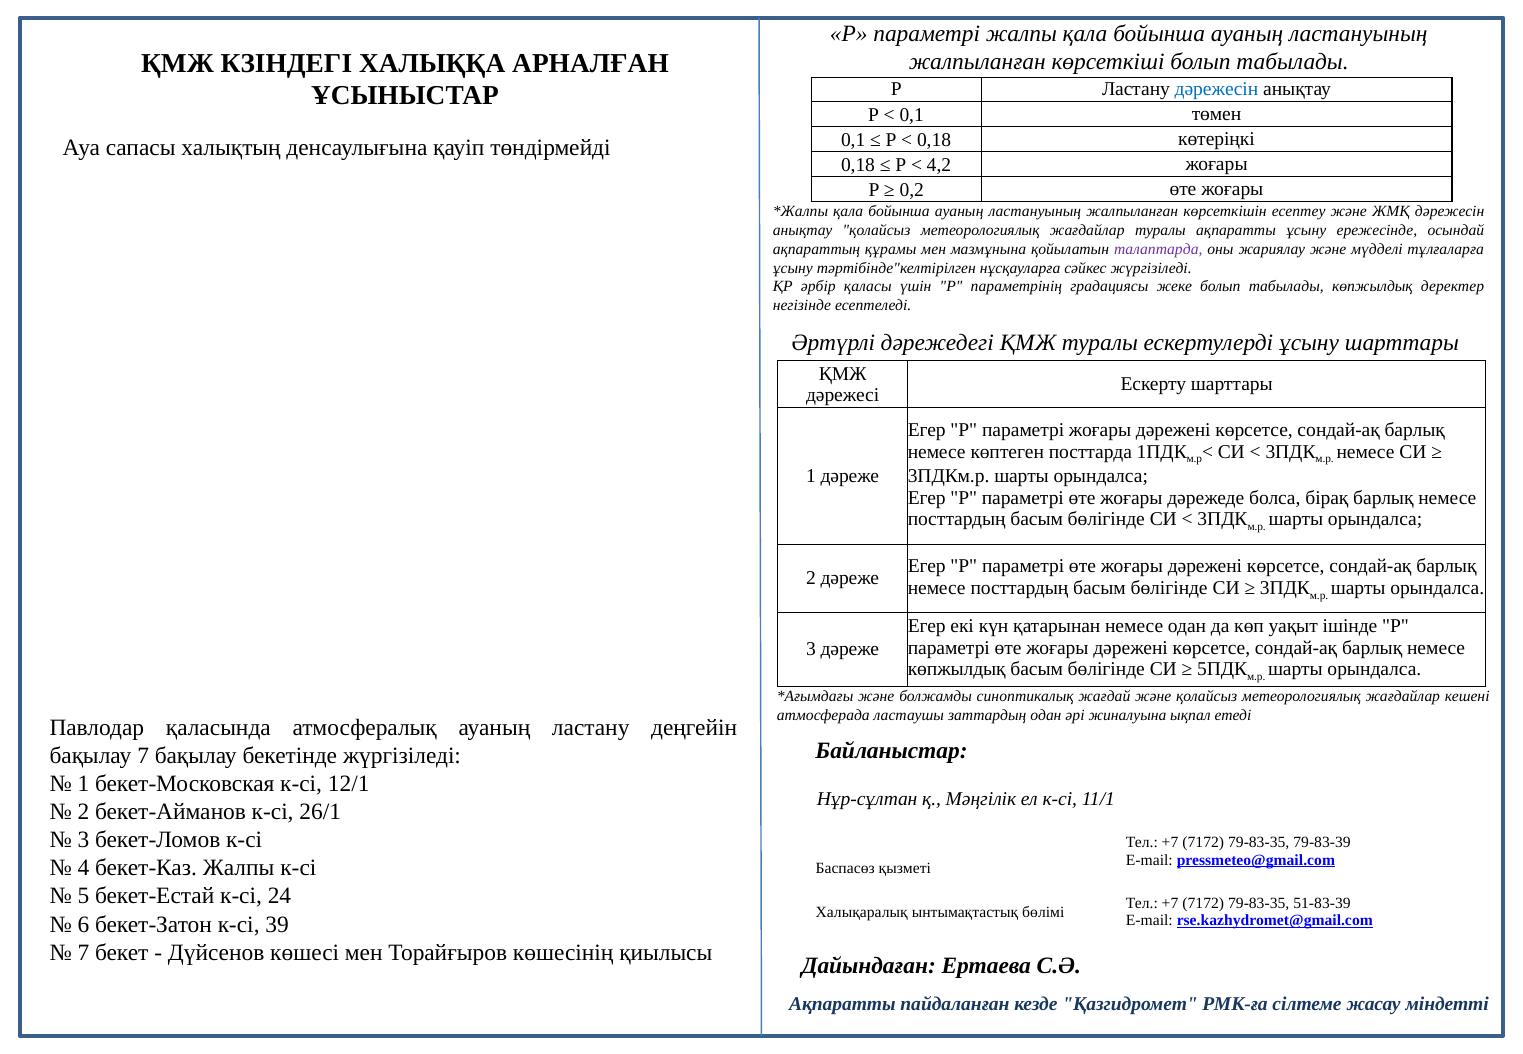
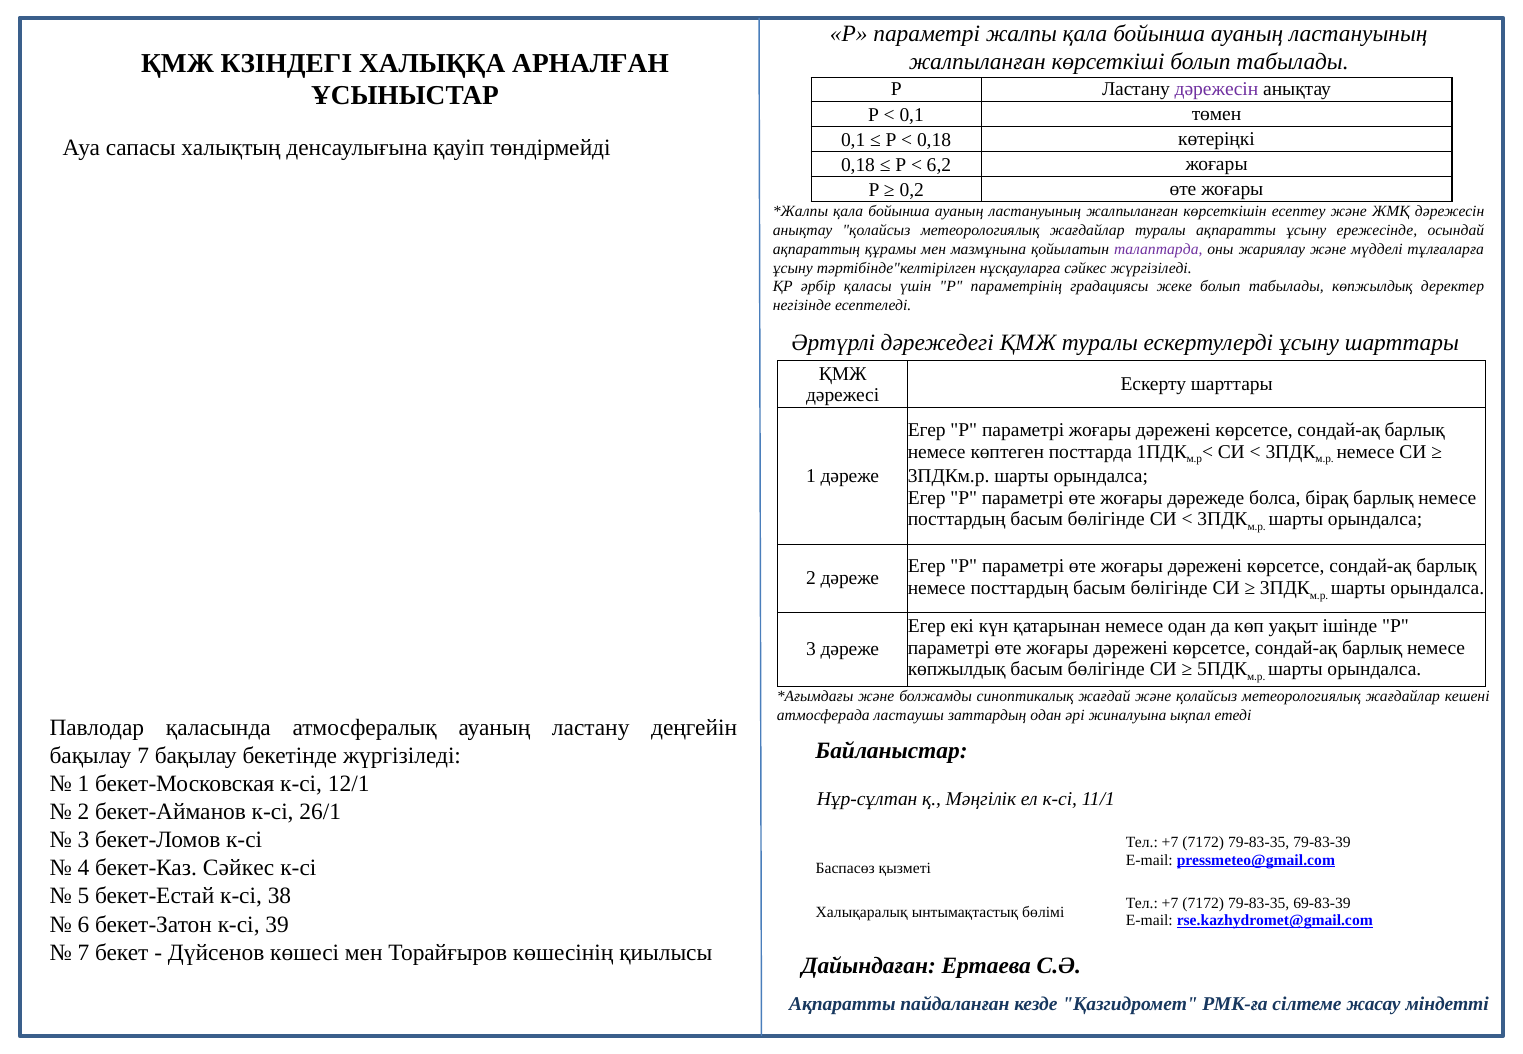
дәрежесін at (1216, 90) colour: blue -> purple
4,2: 4,2 -> 6,2
бекет-Каз Жалпы: Жалпы -> Сәйкес
24: 24 -> 38
51-83-39: 51-83-39 -> 69-83-39
